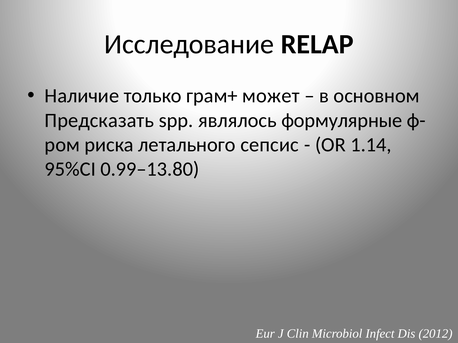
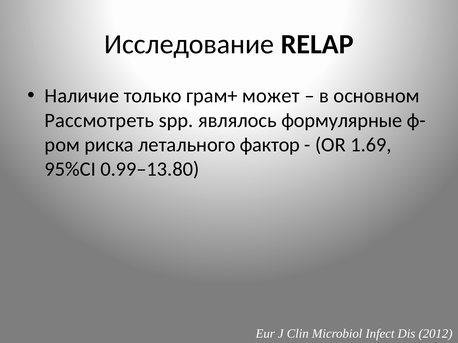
Предсказать: Предсказать -> Рассмотреть
сепсис: сепсис -> фактор
1.14: 1.14 -> 1.69
